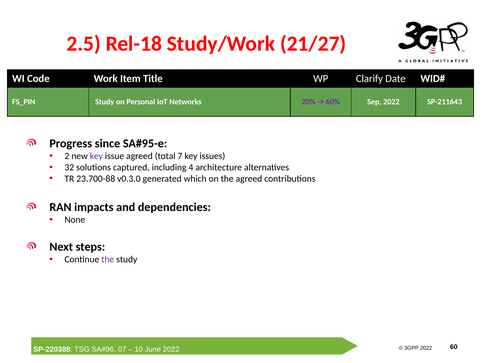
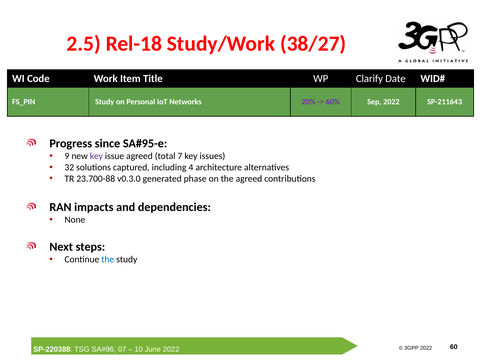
21/27: 21/27 -> 38/27
2: 2 -> 9
which: which -> phase
the at (108, 259) colour: purple -> blue
